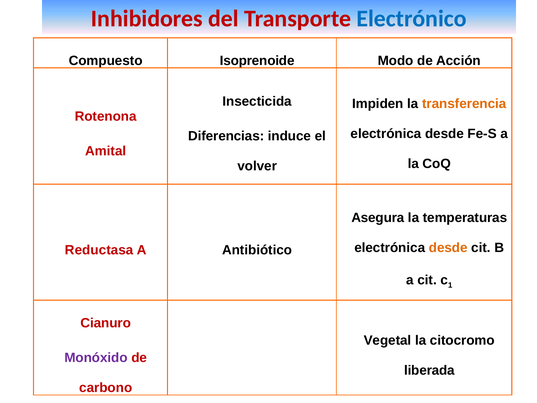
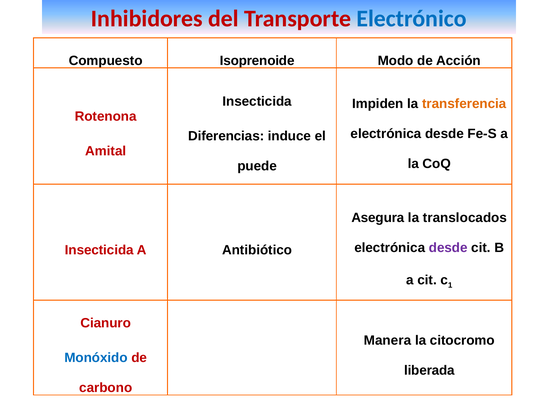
volver: volver -> puede
temperaturas: temperaturas -> translocados
desde at (448, 248) colour: orange -> purple
Reductasa at (99, 250): Reductasa -> Insecticida
Vegetal: Vegetal -> Manera
Monóxido colour: purple -> blue
